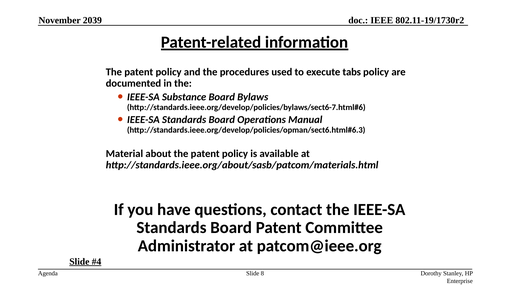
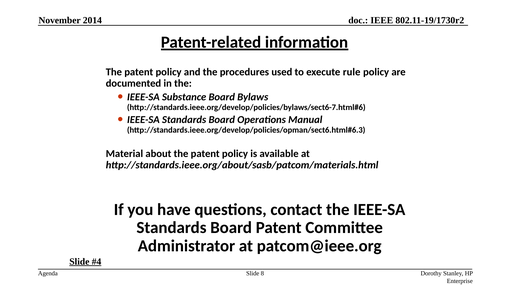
2039: 2039 -> 2014
tabs: tabs -> rule
